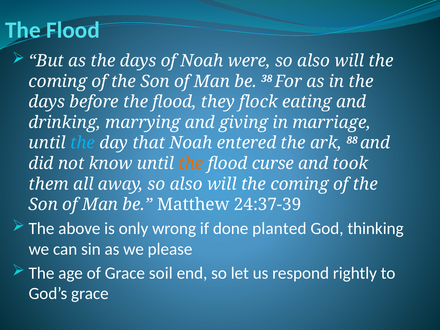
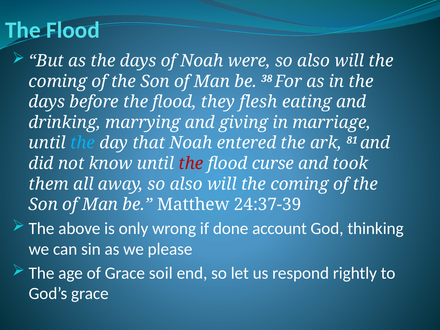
flock: flock -> flesh
88: 88 -> 81
the at (191, 164) colour: orange -> red
planted: planted -> account
